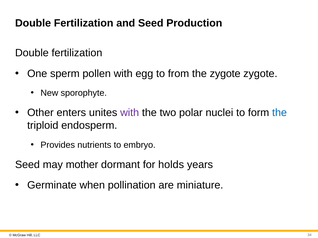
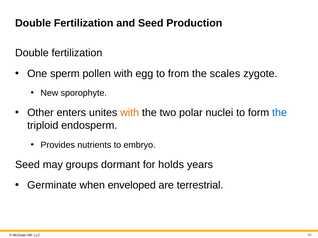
the zygote: zygote -> scales
with at (130, 113) colour: purple -> orange
mother: mother -> groups
pollination: pollination -> enveloped
miniature: miniature -> terrestrial
